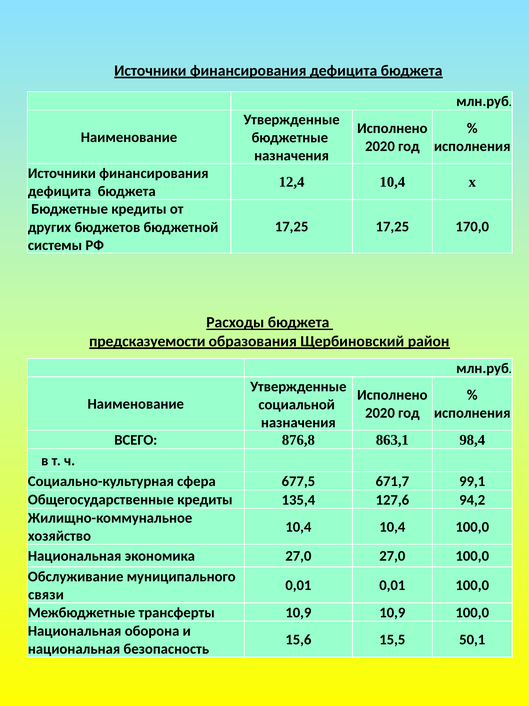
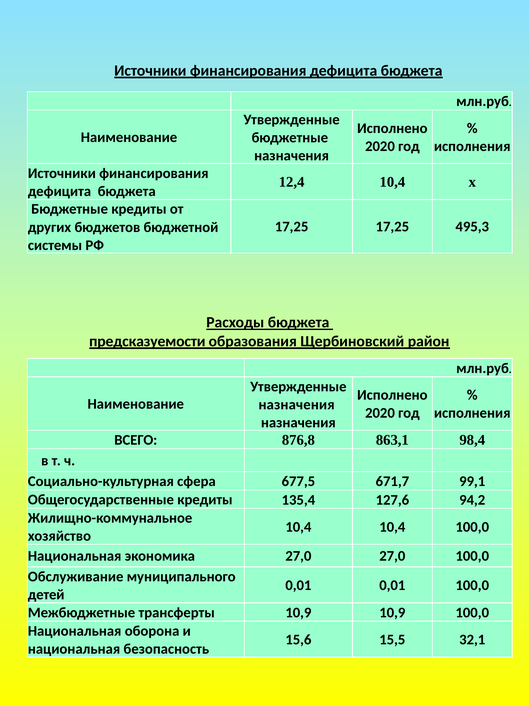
170,0: 170,0 -> 495,3
социальной at (297, 404): социальной -> назначения
связи: связи -> детей
50,1: 50,1 -> 32,1
